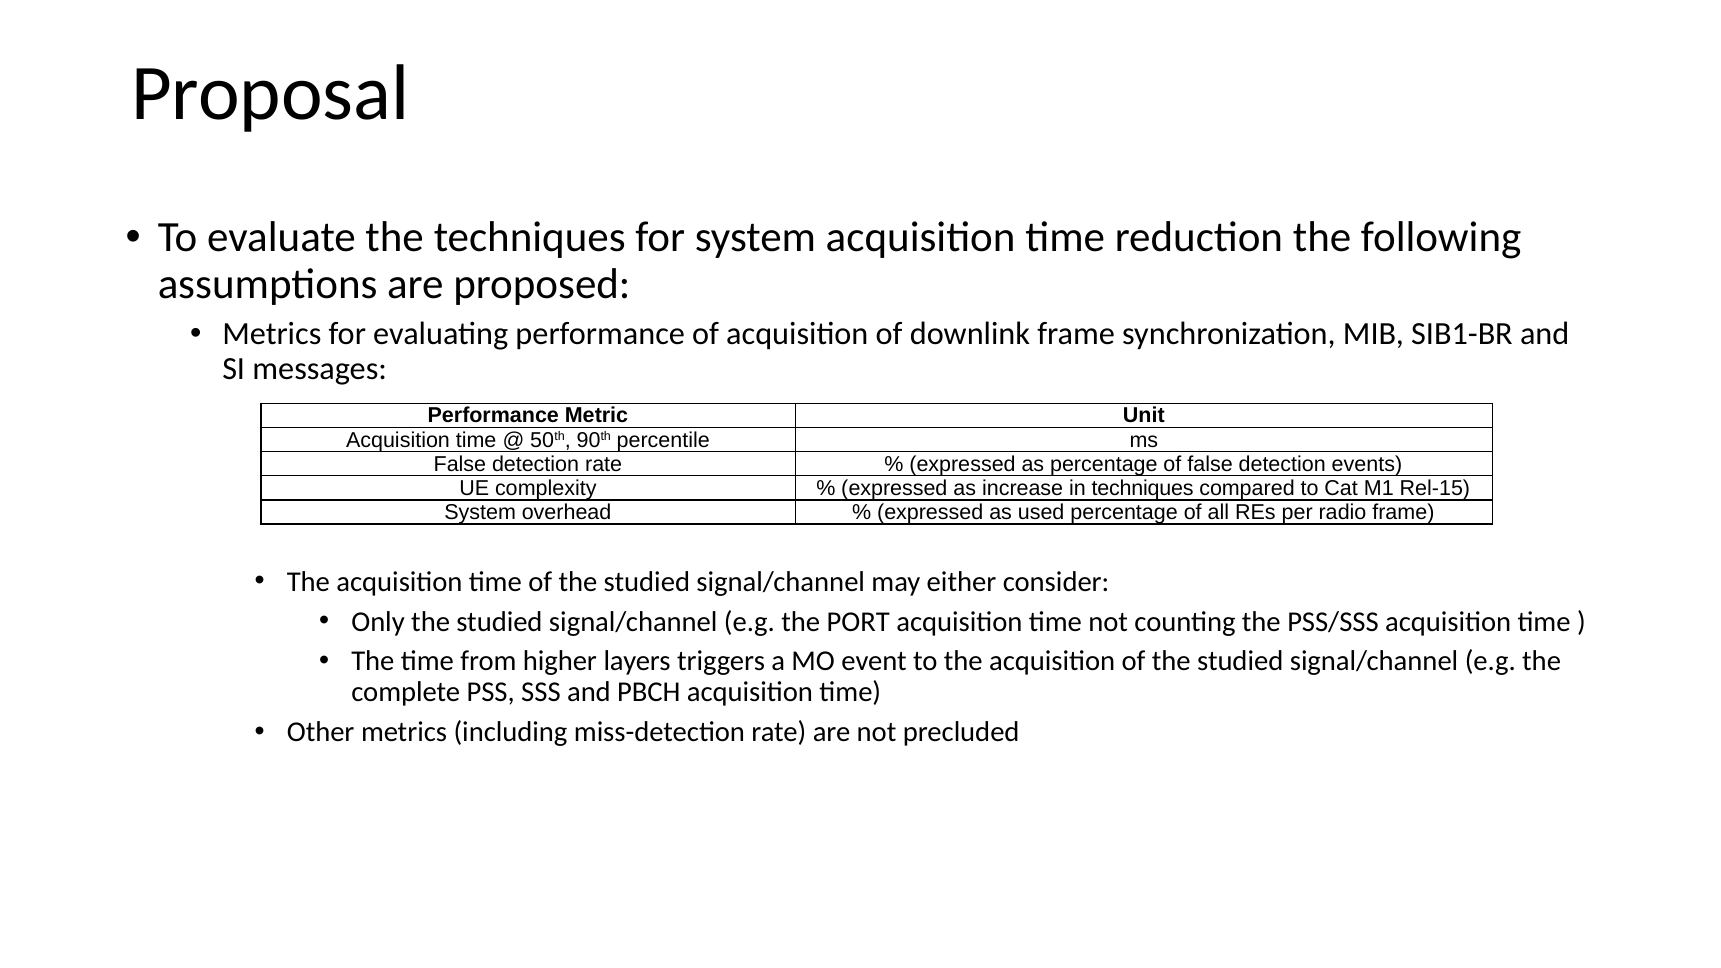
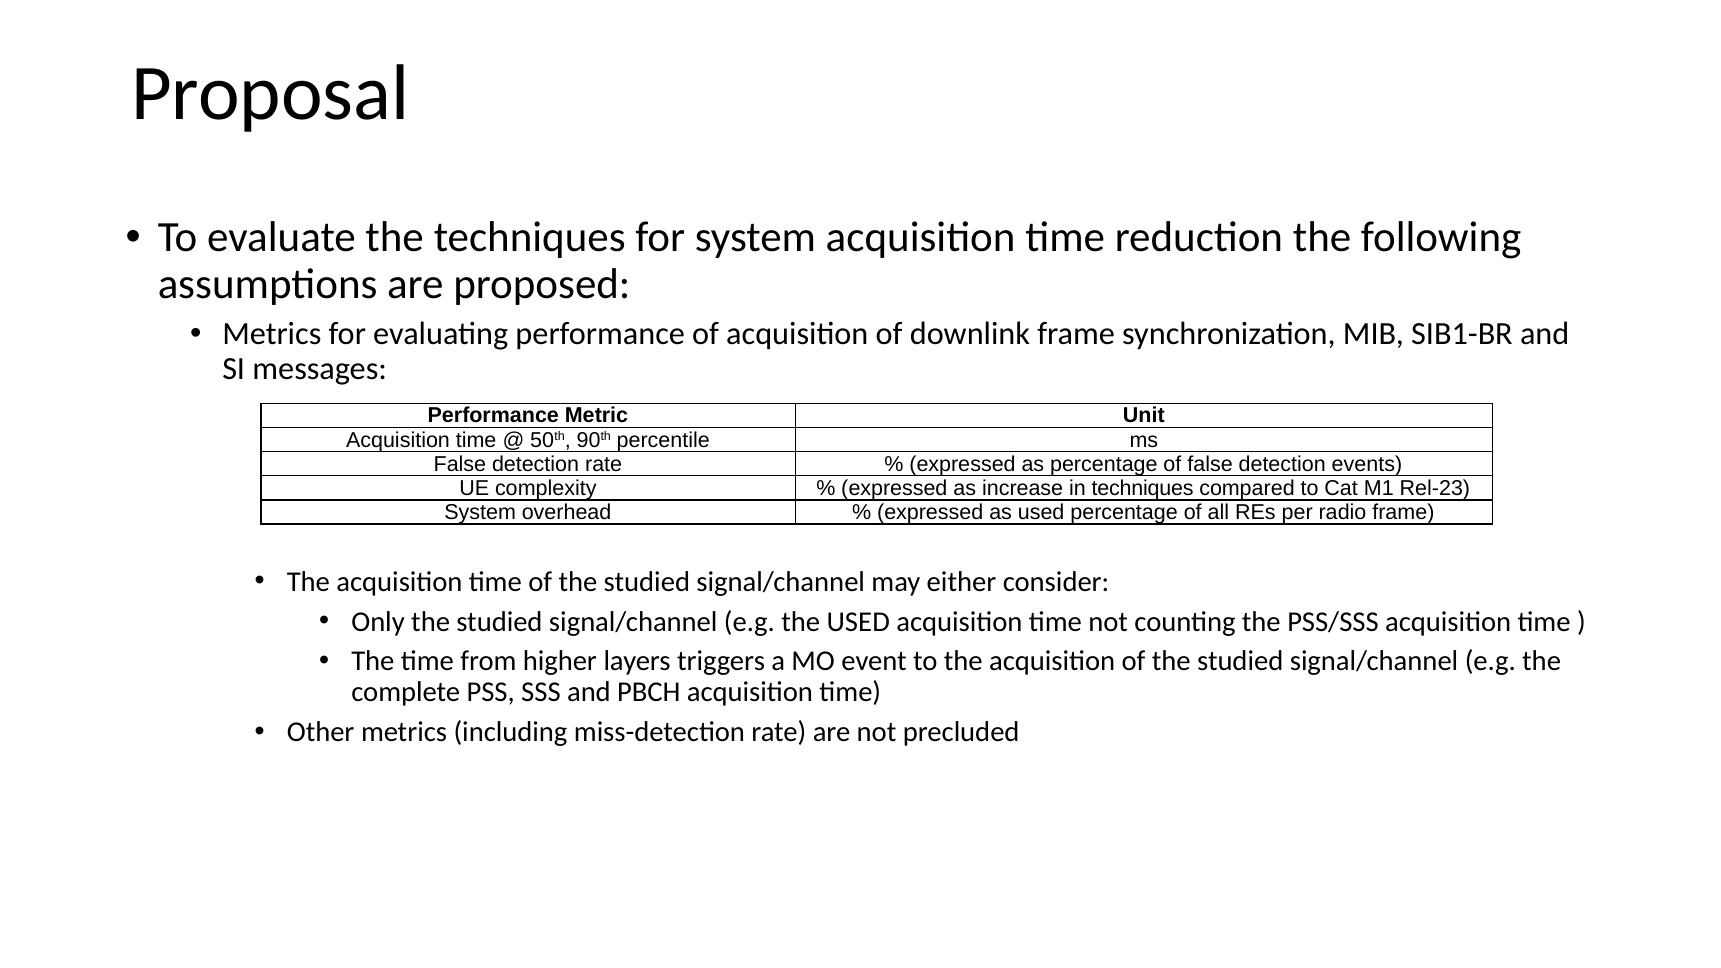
Rel-15: Rel-15 -> Rel-23
the PORT: PORT -> USED
